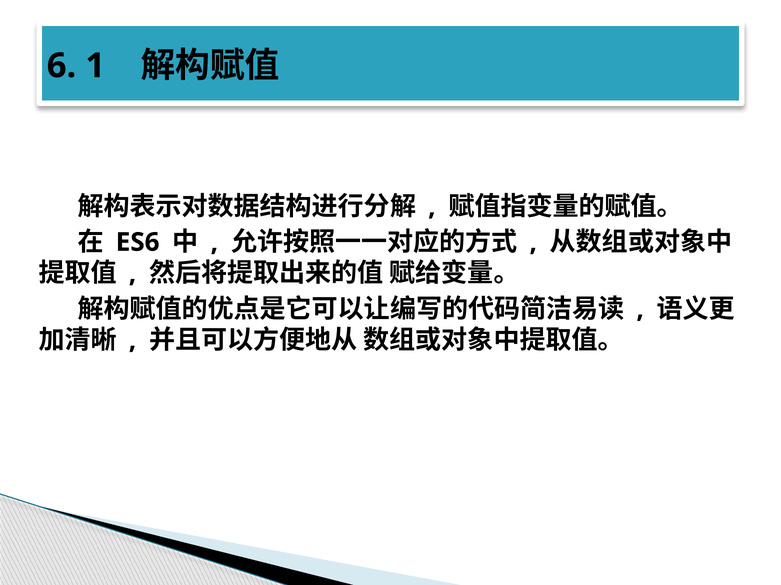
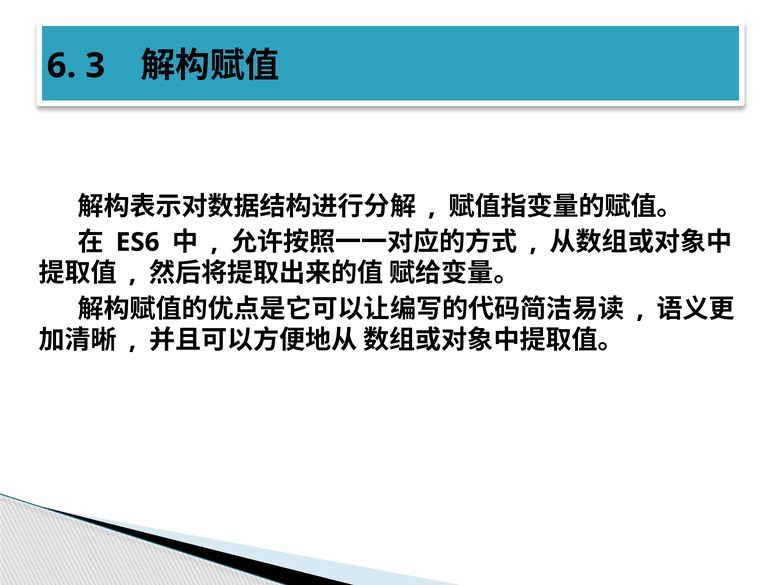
1: 1 -> 3
